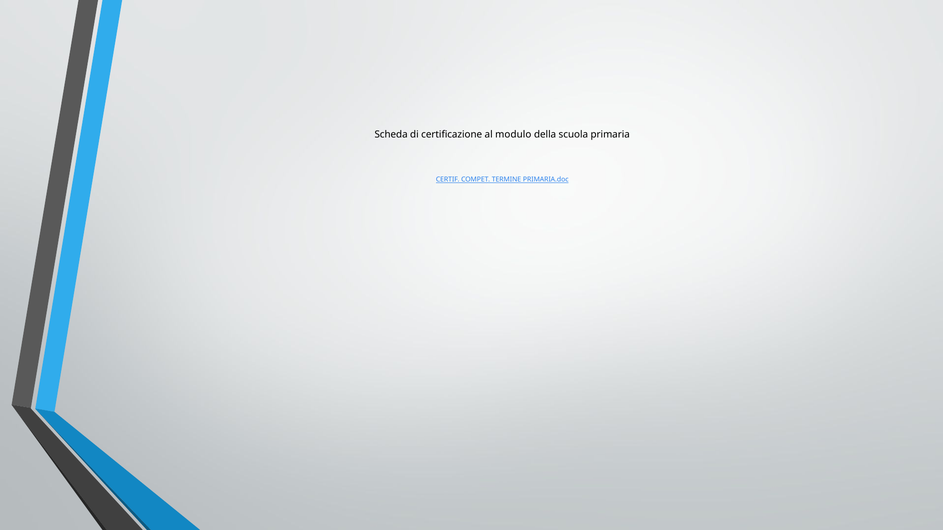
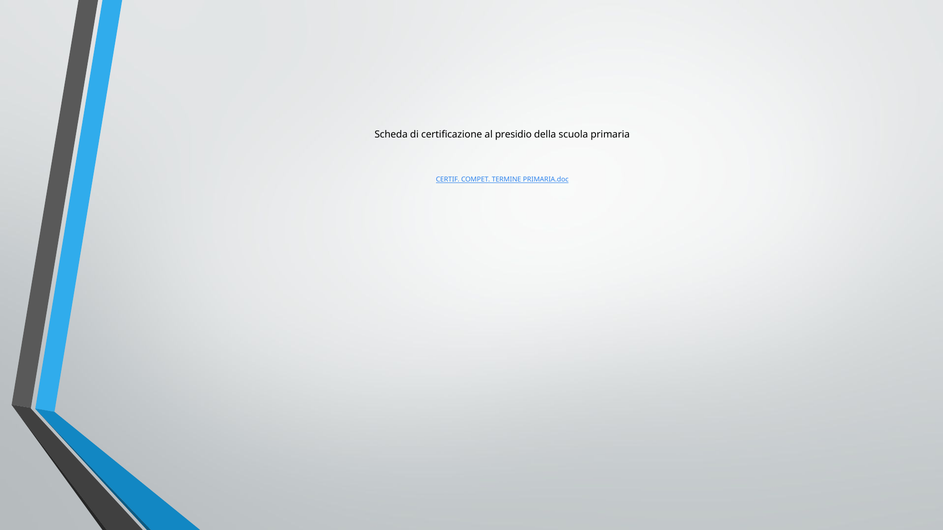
modulo: modulo -> presidio
